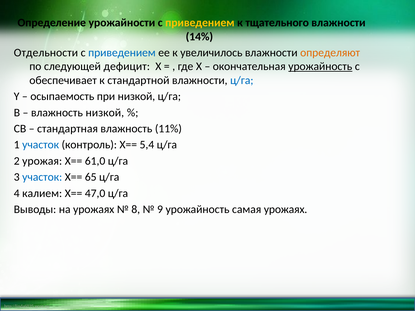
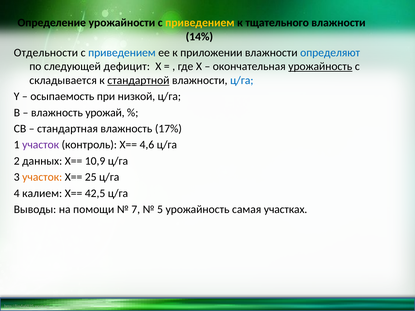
увеличилось: увеличилось -> приложении
определяют colour: orange -> blue
обеспечивает: обеспечивает -> складывается
стандартной underline: none -> present
влажность низкой: низкой -> урожай
11%: 11% -> 17%
участок at (41, 145) colour: blue -> purple
5,4: 5,4 -> 4,6
урожая: урожая -> данных
61,0: 61,0 -> 10,9
участок at (42, 177) colour: blue -> orange
65: 65 -> 25
47,0: 47,0 -> 42,5
на урожаях: урожаях -> помощи
8: 8 -> 7
9: 9 -> 5
самая урожаях: урожаях -> участках
